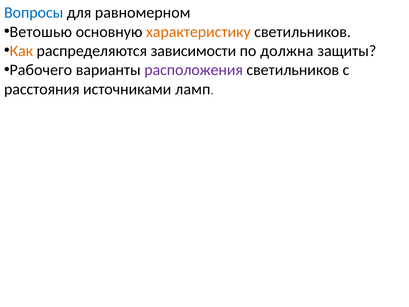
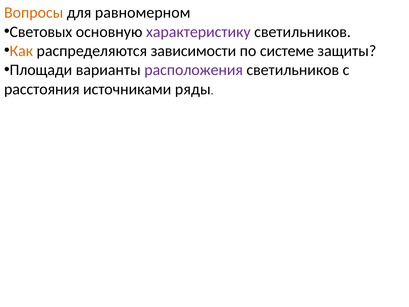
Вопросы colour: blue -> orange
Ветошью: Ветошью -> Световых
характеристику colour: orange -> purple
должна: должна -> системе
Рабочего: Рабочего -> Площади
ламп: ламп -> ряды
